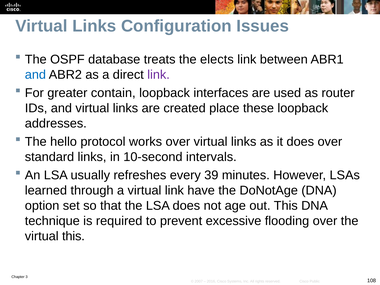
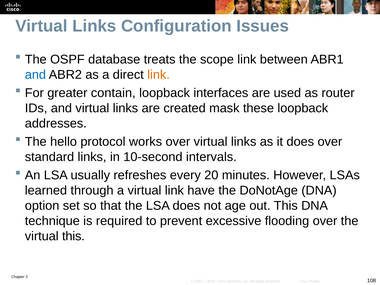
elects: elects -> scope
link at (159, 75) colour: purple -> orange
place: place -> mask
39: 39 -> 20
